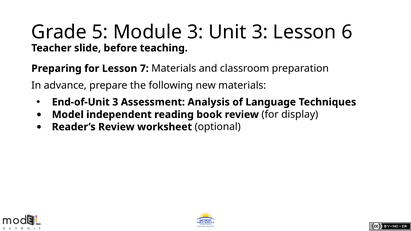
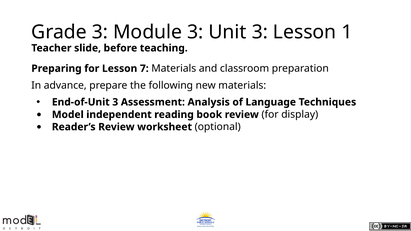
Grade 5: 5 -> 3
6: 6 -> 1
